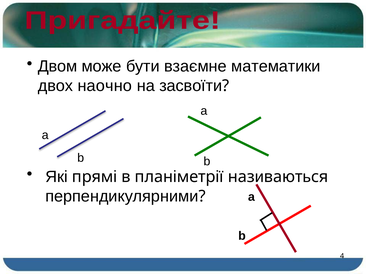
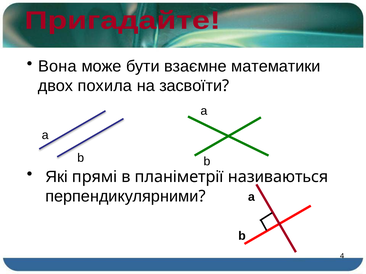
Двом: Двом -> Вона
наочно: наочно -> похила
